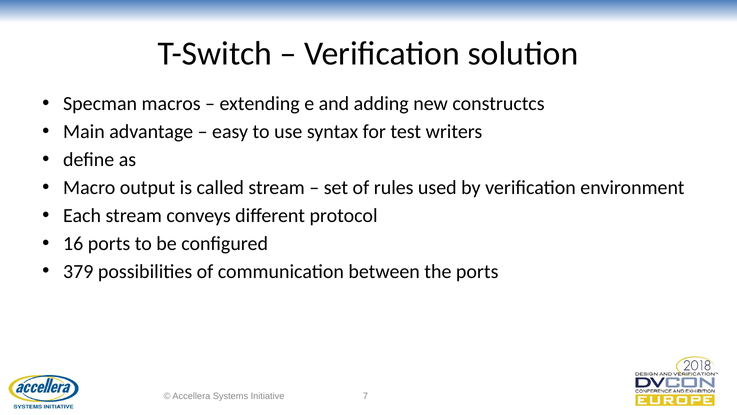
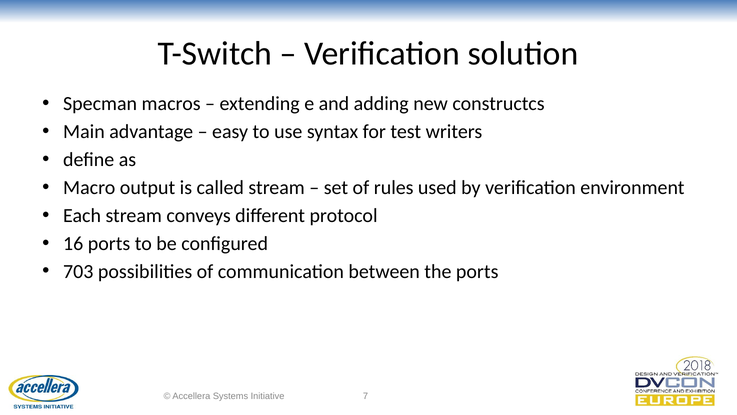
379: 379 -> 703
